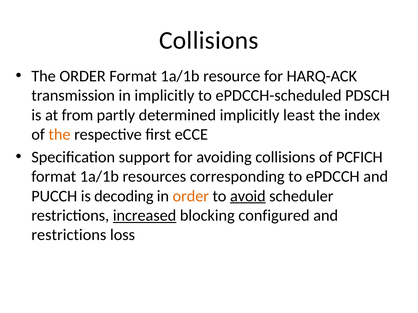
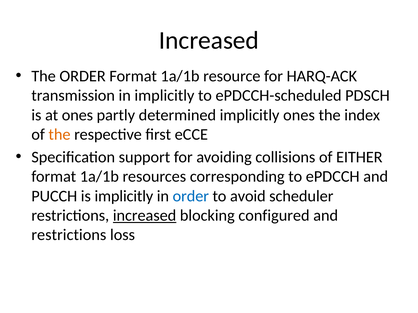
Collisions at (209, 40): Collisions -> Increased
at from: from -> ones
implicitly least: least -> ones
PCFICH: PCFICH -> EITHER
is decoding: decoding -> implicitly
order at (191, 196) colour: orange -> blue
avoid underline: present -> none
